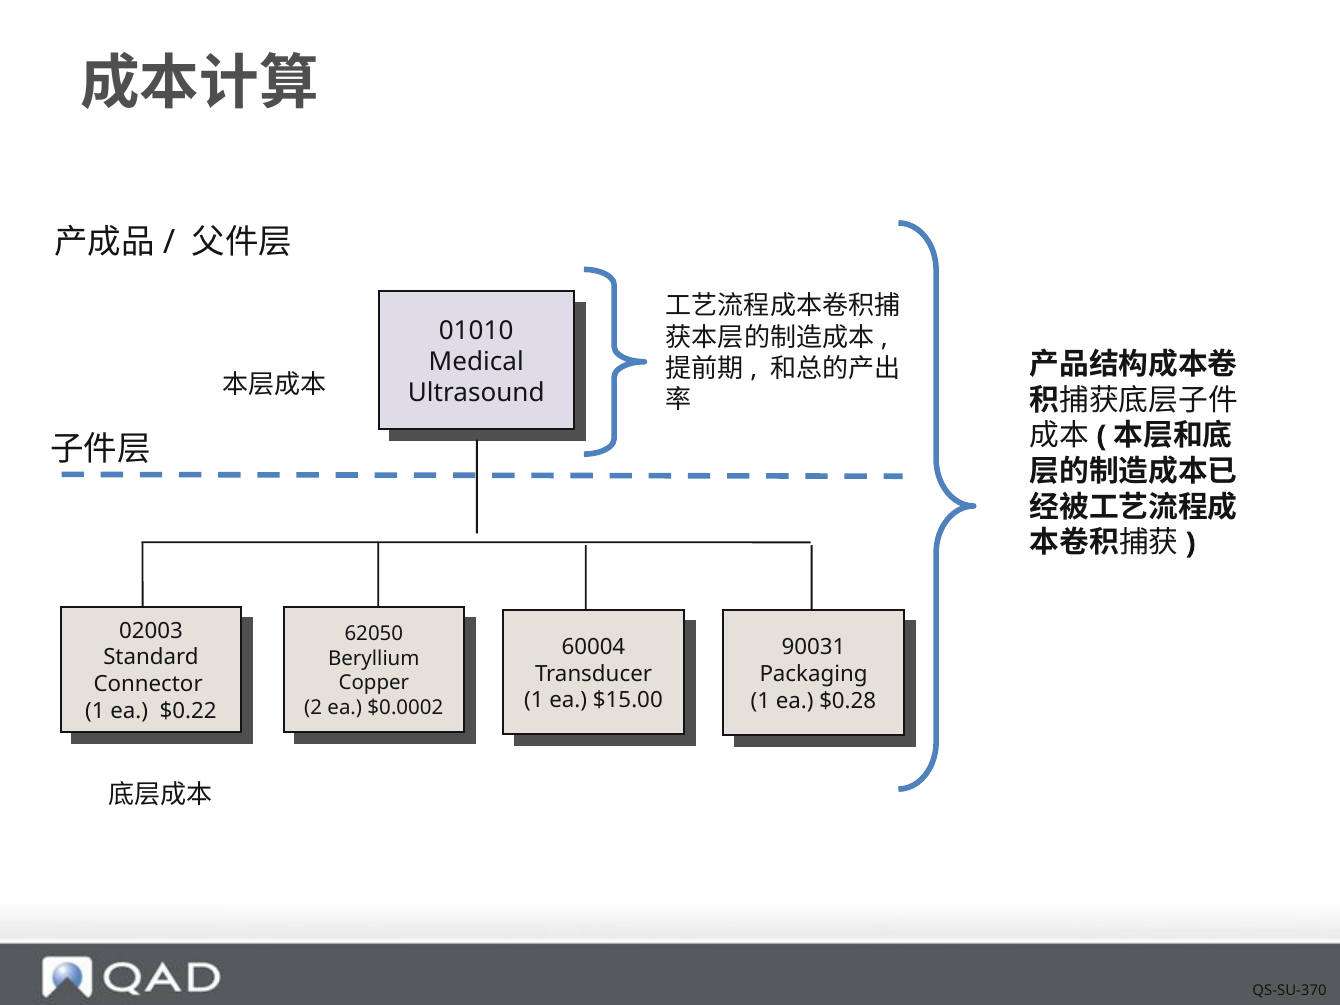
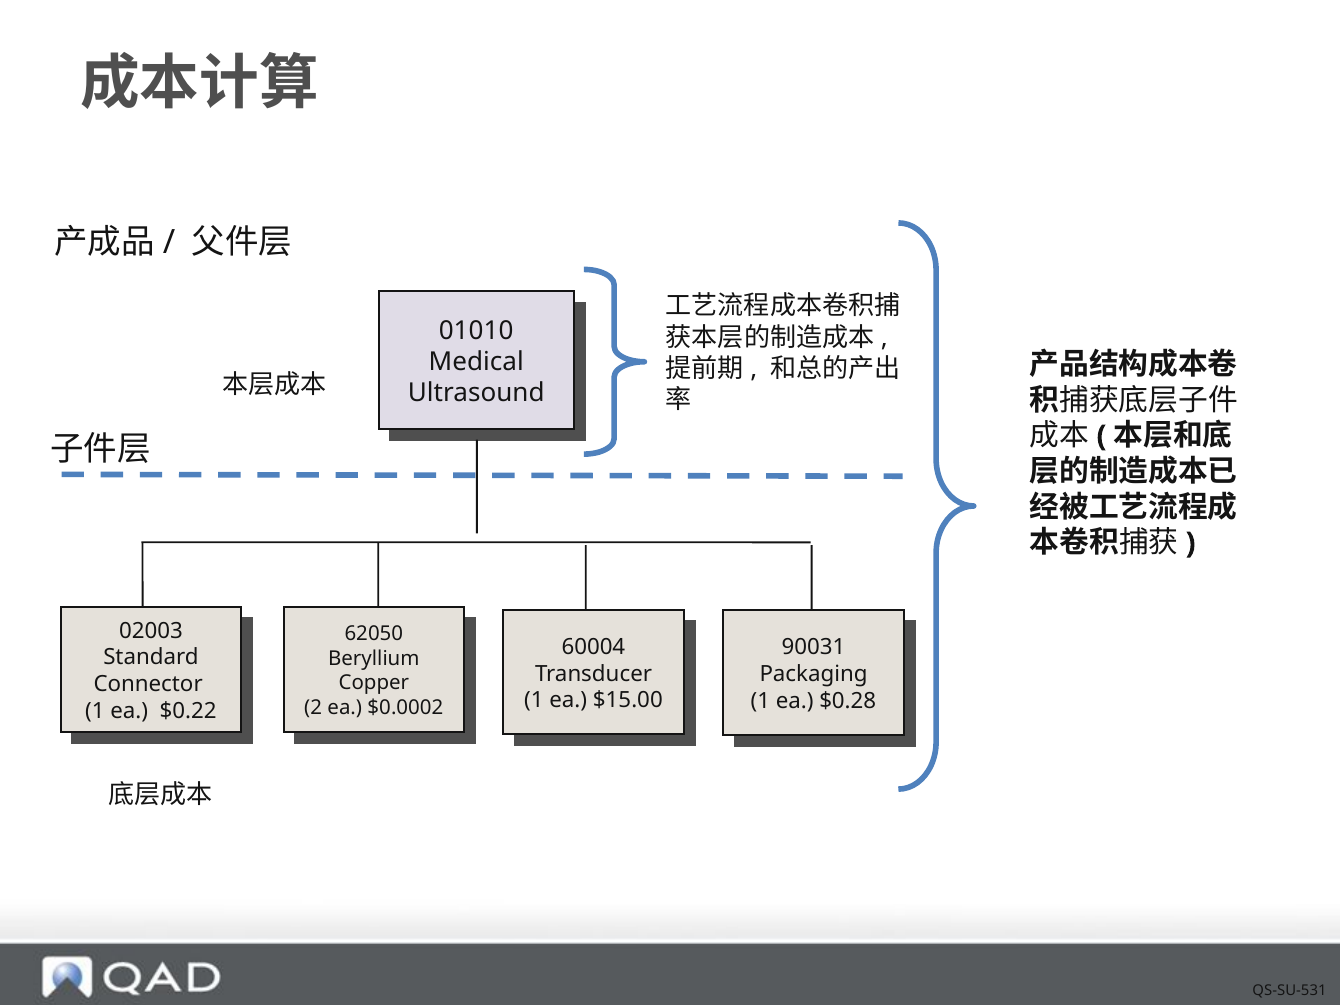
QS-SU-370: QS-SU-370 -> QS-SU-531
